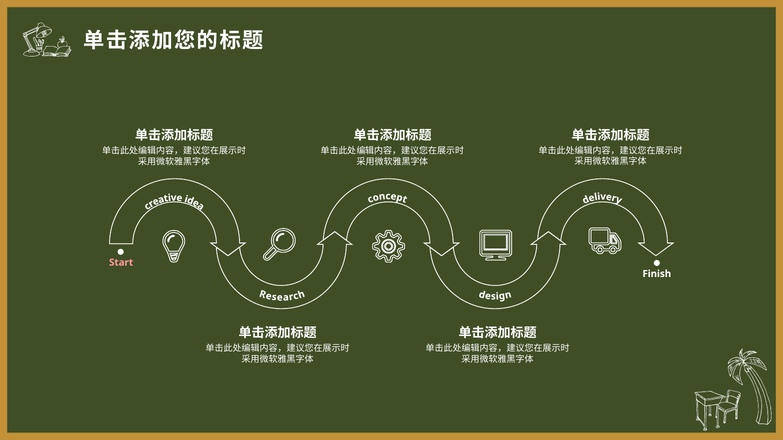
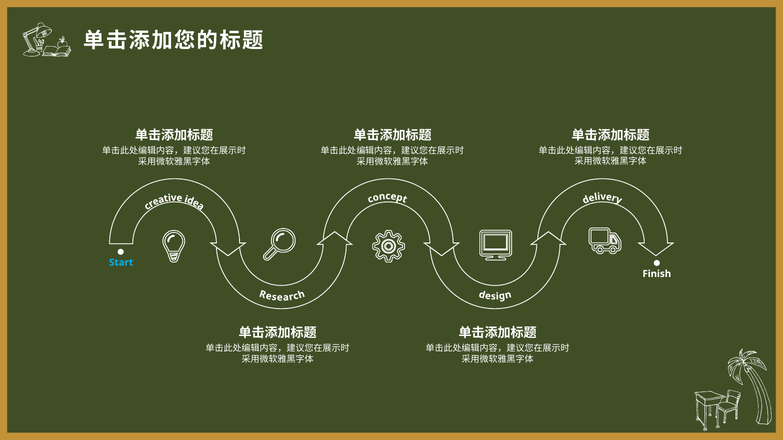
Start colour: pink -> light blue
